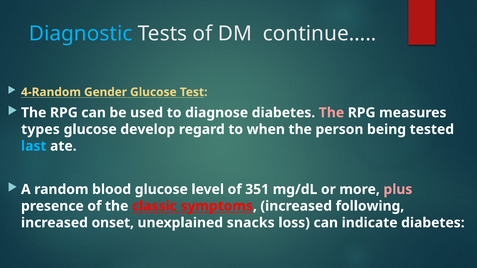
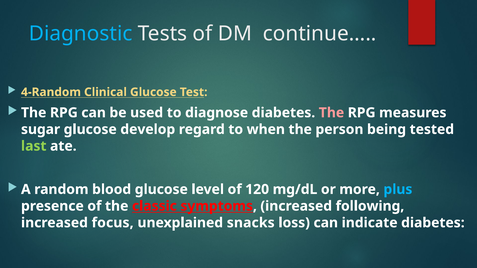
Gender: Gender -> Clinical
types: types -> sugar
last colour: light blue -> light green
351: 351 -> 120
plus colour: pink -> light blue
onset: onset -> focus
